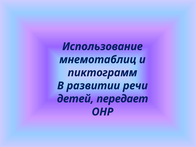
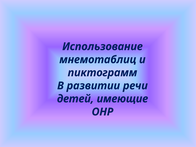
передает: передает -> имеющие
